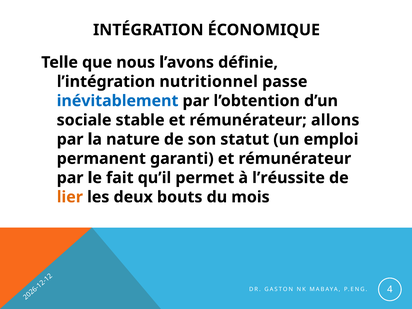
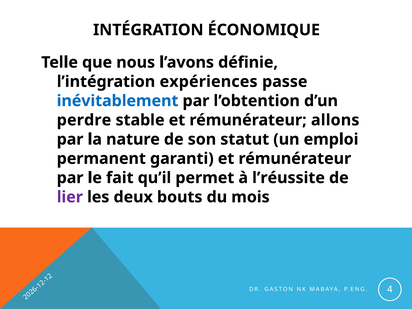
nutritionnel: nutritionnel -> expériences
sociale: sociale -> perdre
lier colour: orange -> purple
